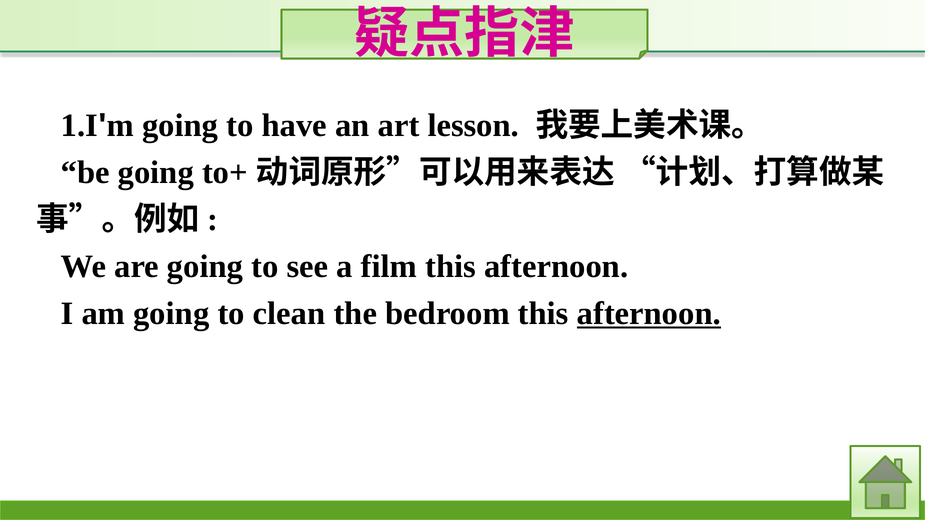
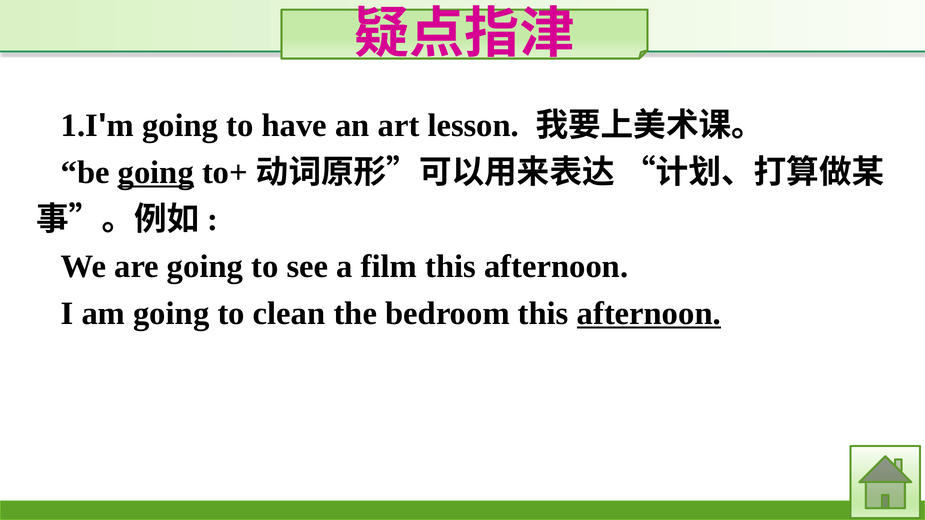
going at (156, 173) underline: none -> present
